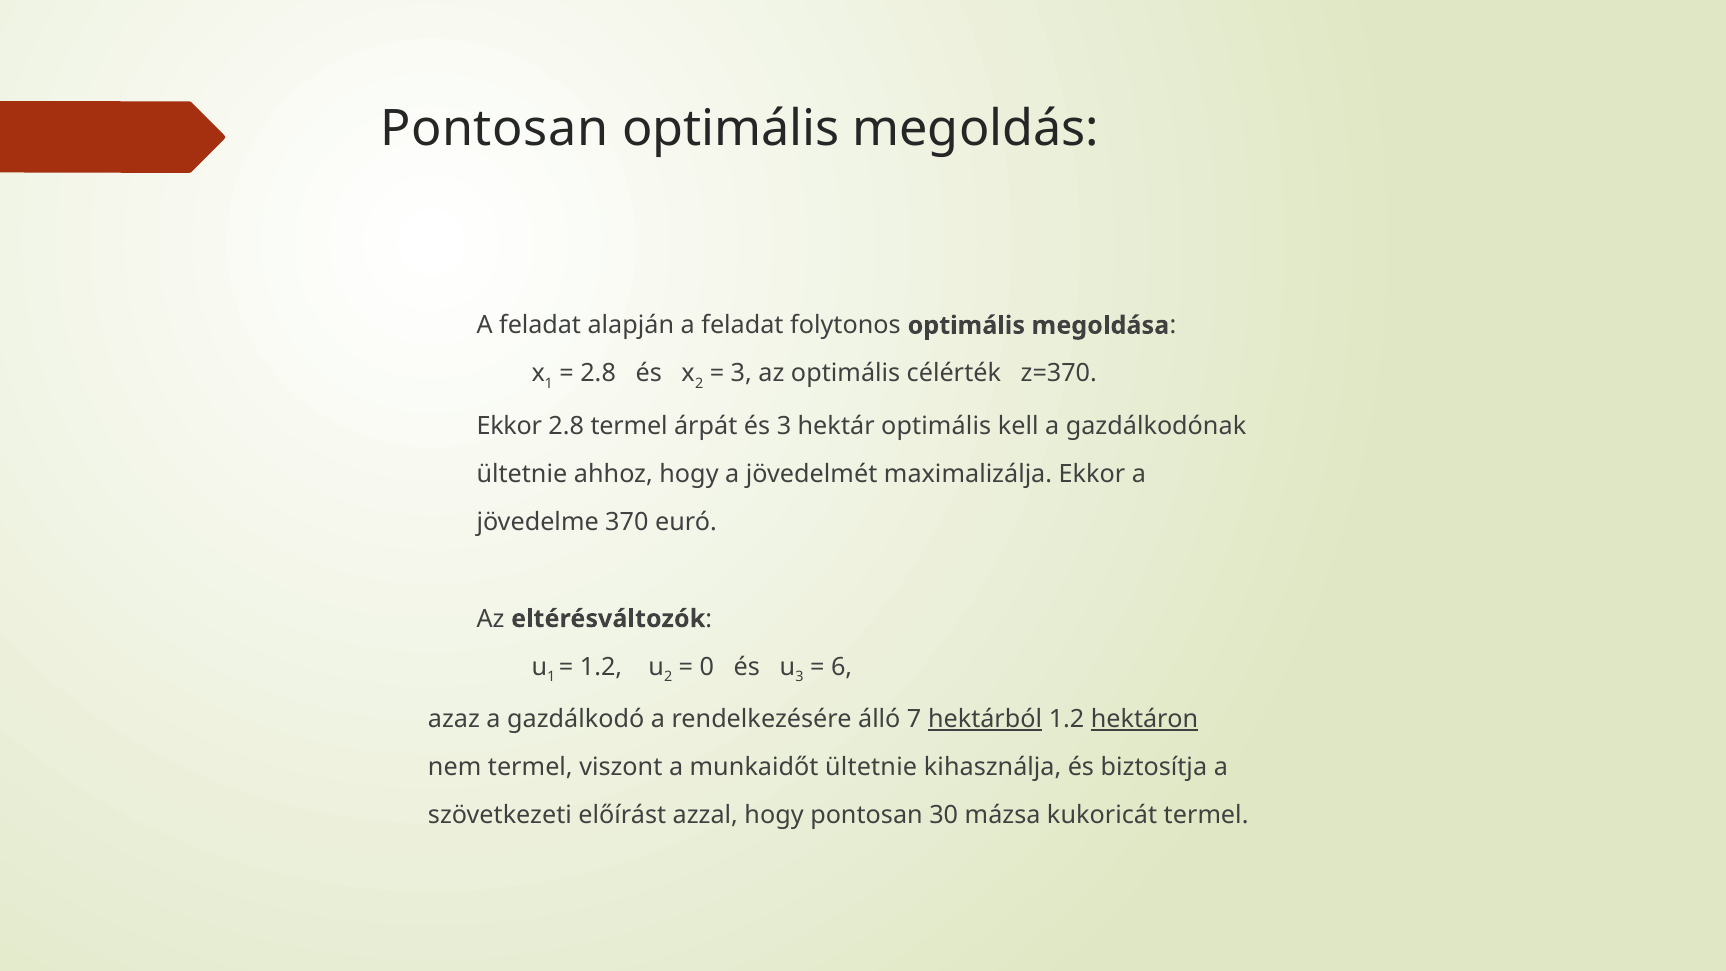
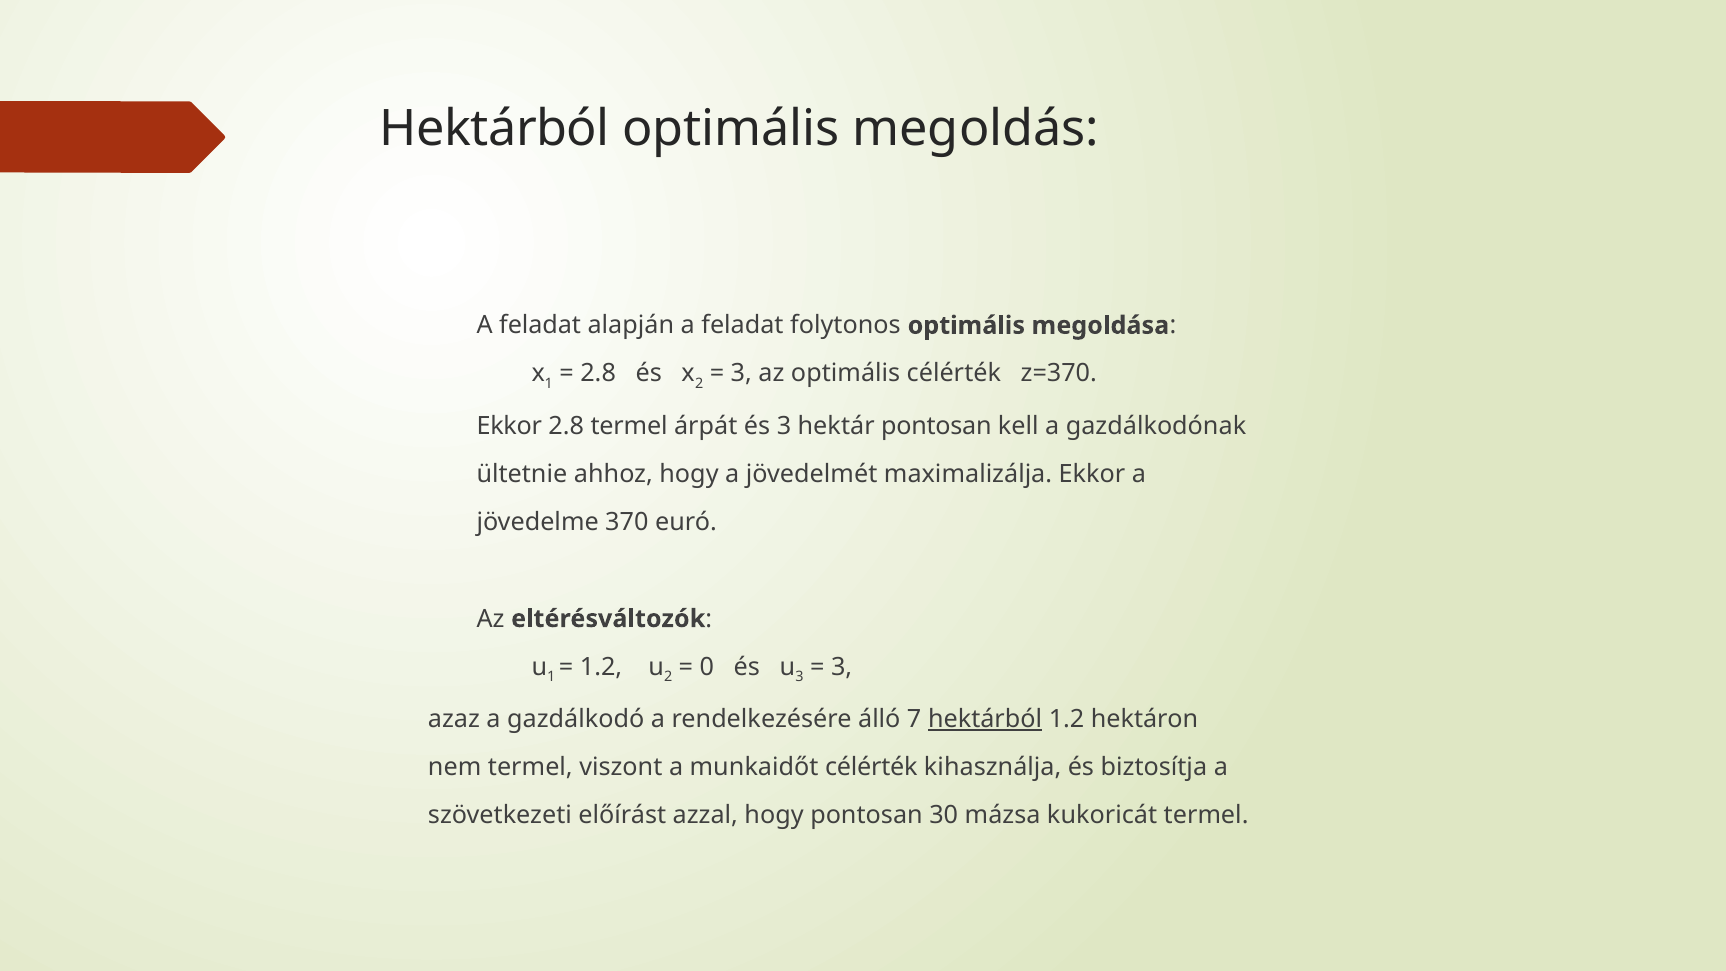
Pontosan at (494, 128): Pontosan -> Hektárból
hektár optimális: optimális -> pontosan
6 at (842, 667): 6 -> 3
hektáron underline: present -> none
munkaidőt ültetnie: ültetnie -> célérték
